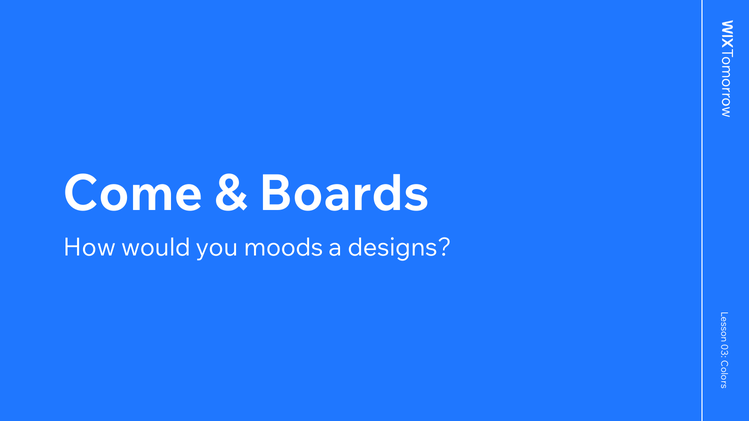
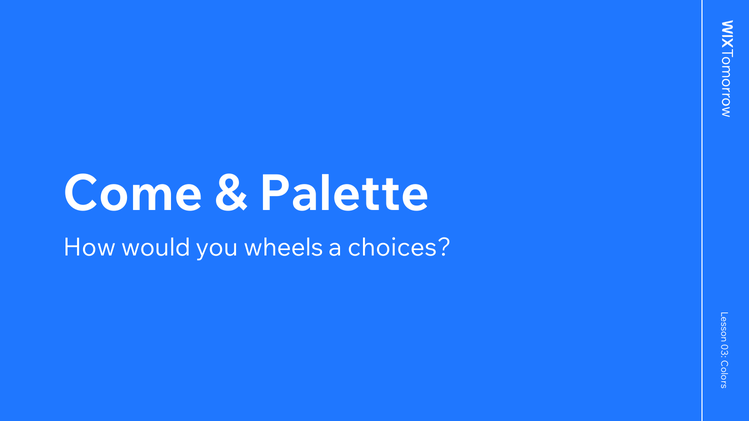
Boards: Boards -> Palette
moods: moods -> wheels
designs: designs -> choices
